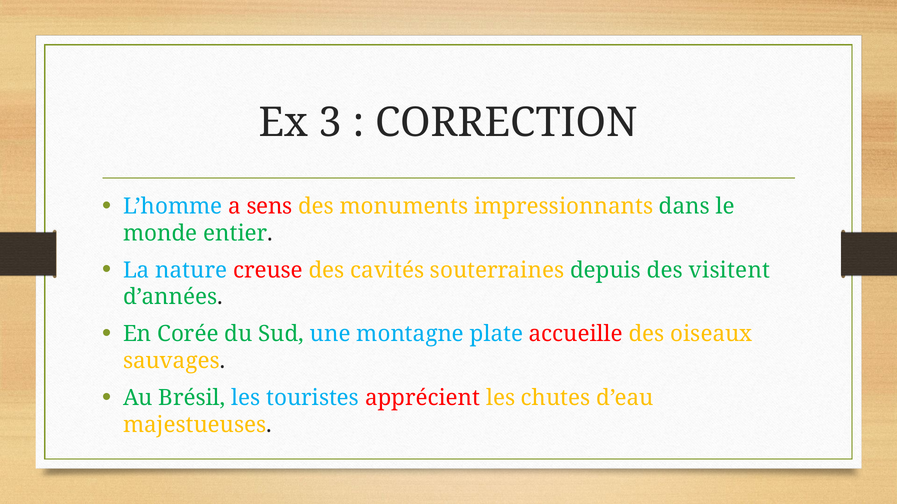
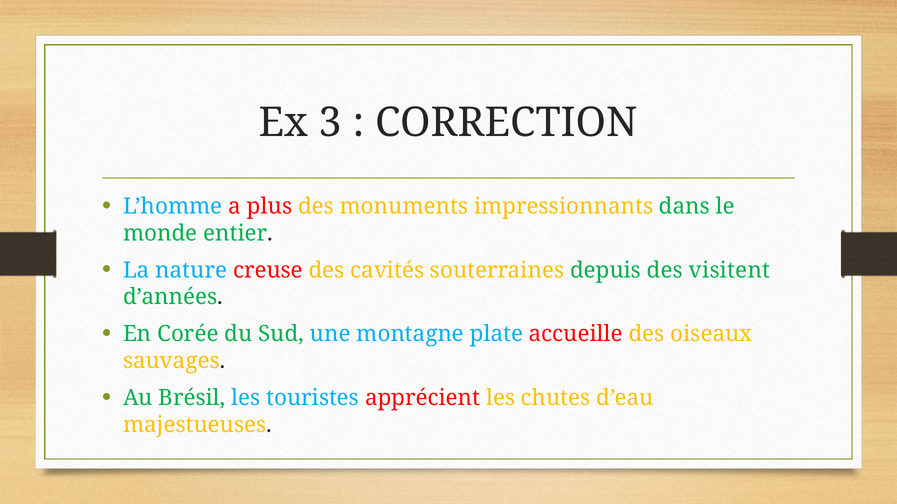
sens: sens -> plus
